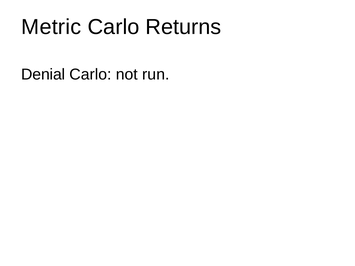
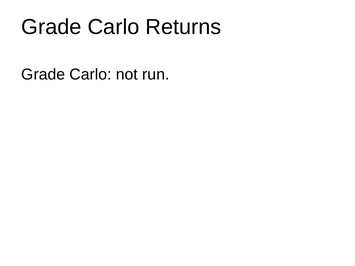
Metric at (51, 27): Metric -> Grade
Denial at (43, 74): Denial -> Grade
